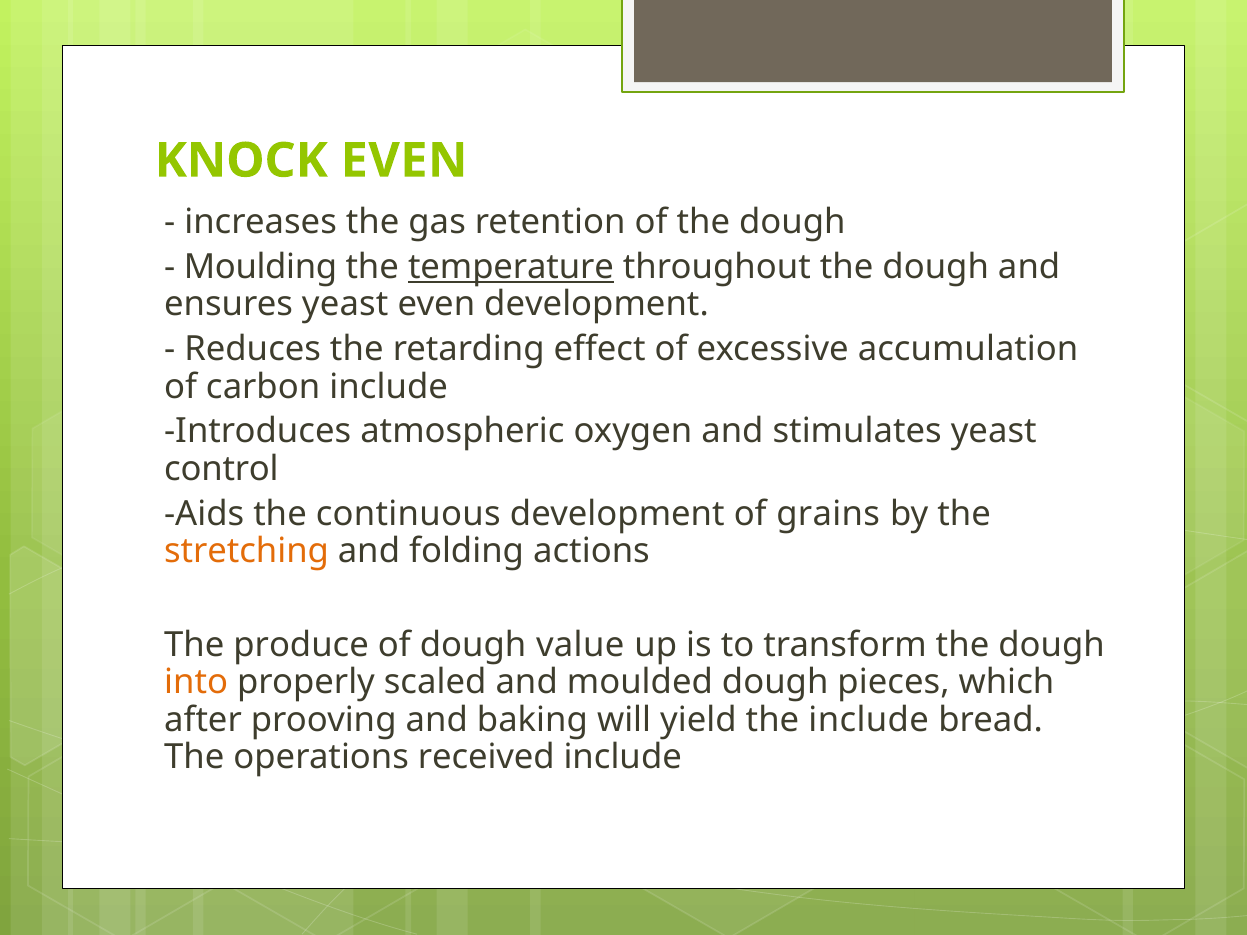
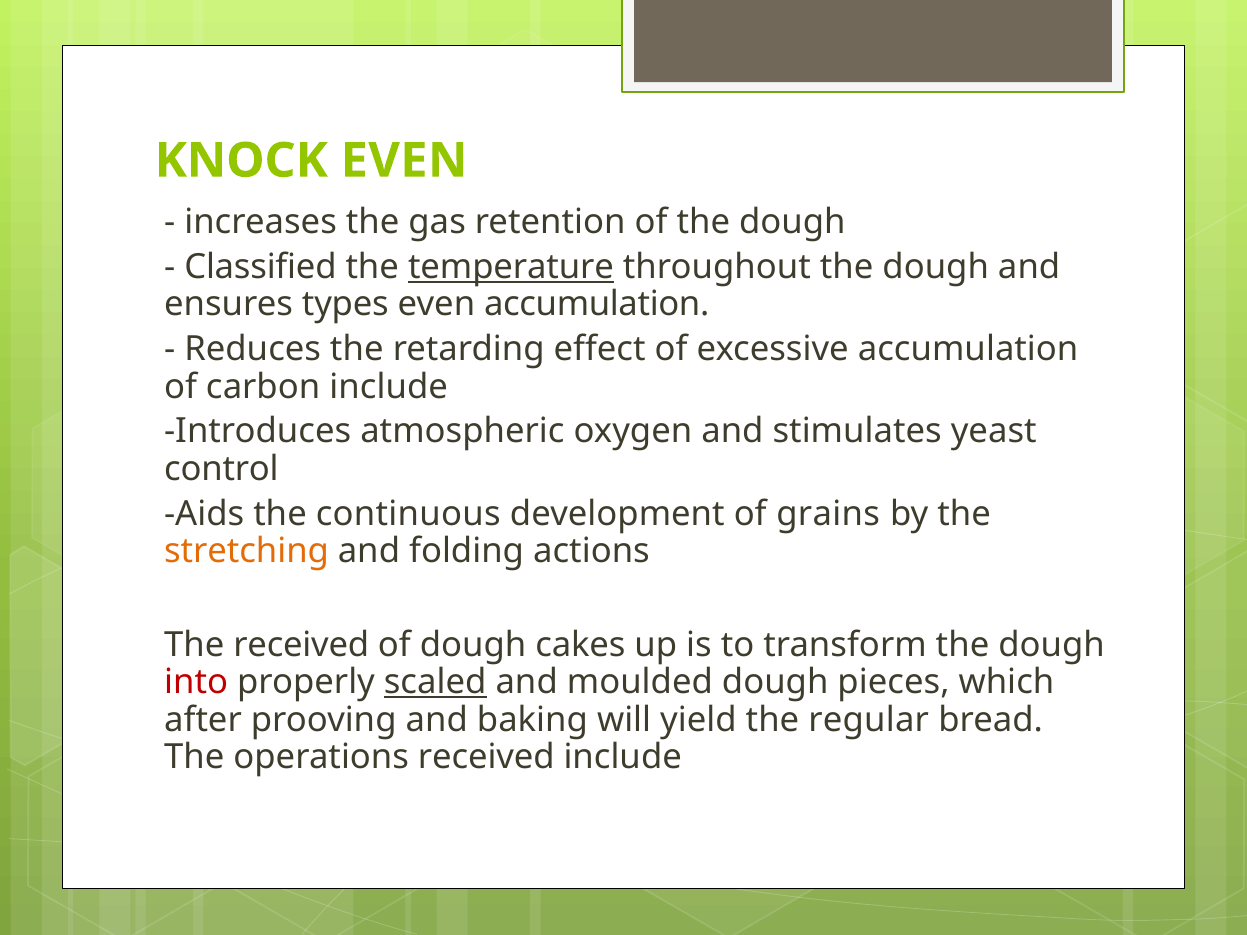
Moulding: Moulding -> Classified
ensures yeast: yeast -> types
even development: development -> accumulation
The produce: produce -> received
value: value -> cakes
into colour: orange -> red
scaled underline: none -> present
the include: include -> regular
